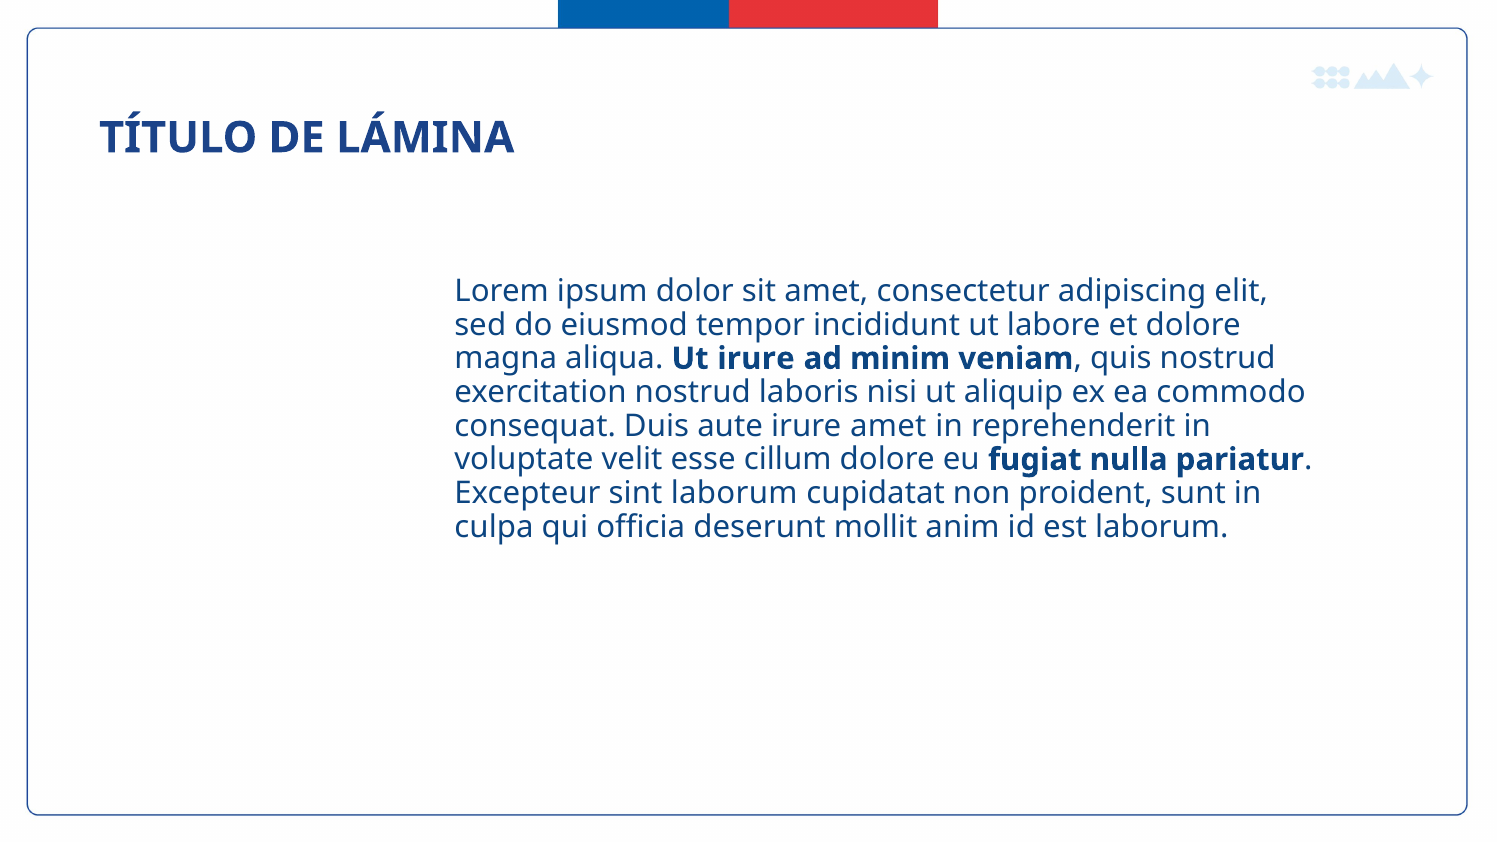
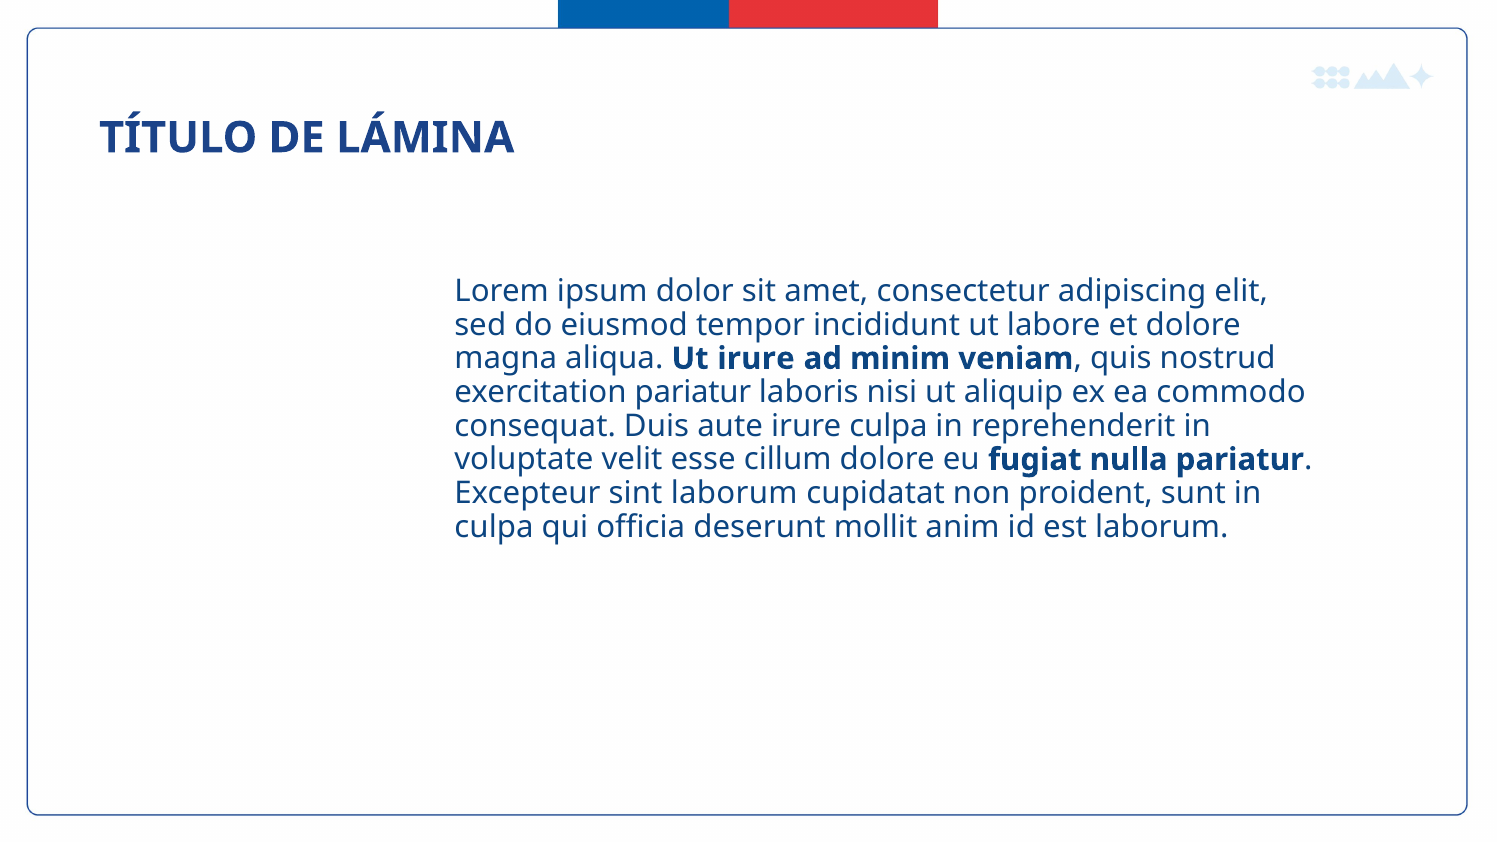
exercitation nostrud: nostrud -> pariatur
irure amet: amet -> culpa
